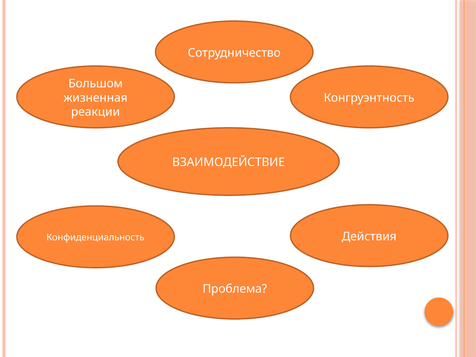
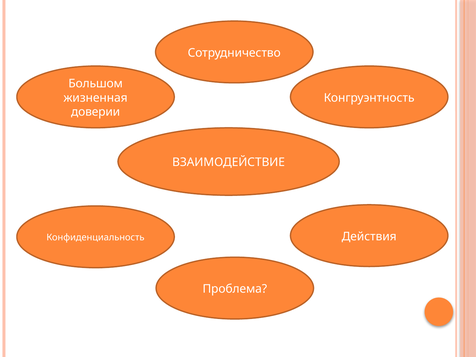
реакции: реакции -> доверии
